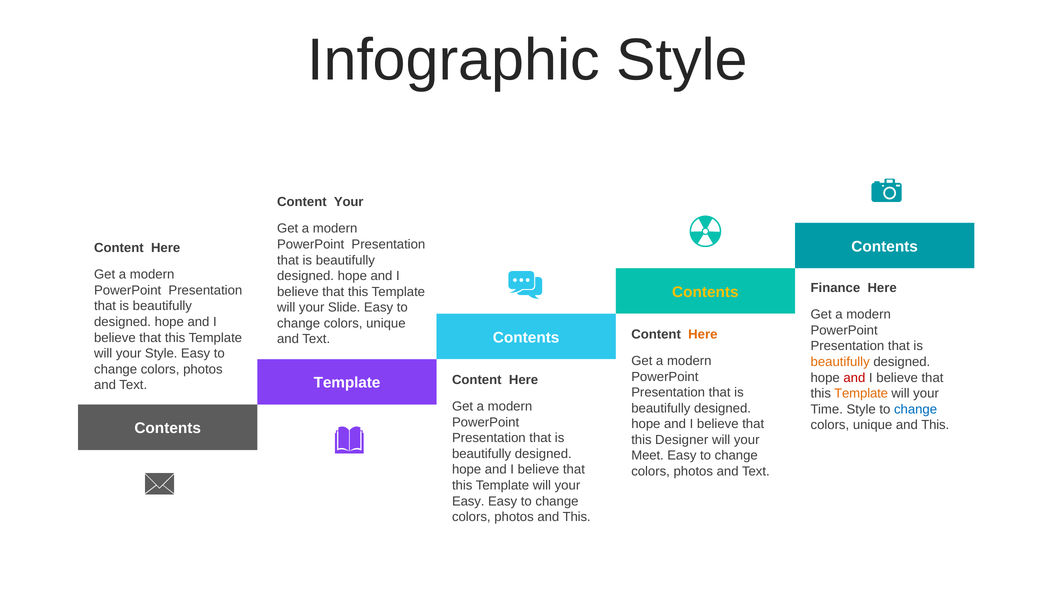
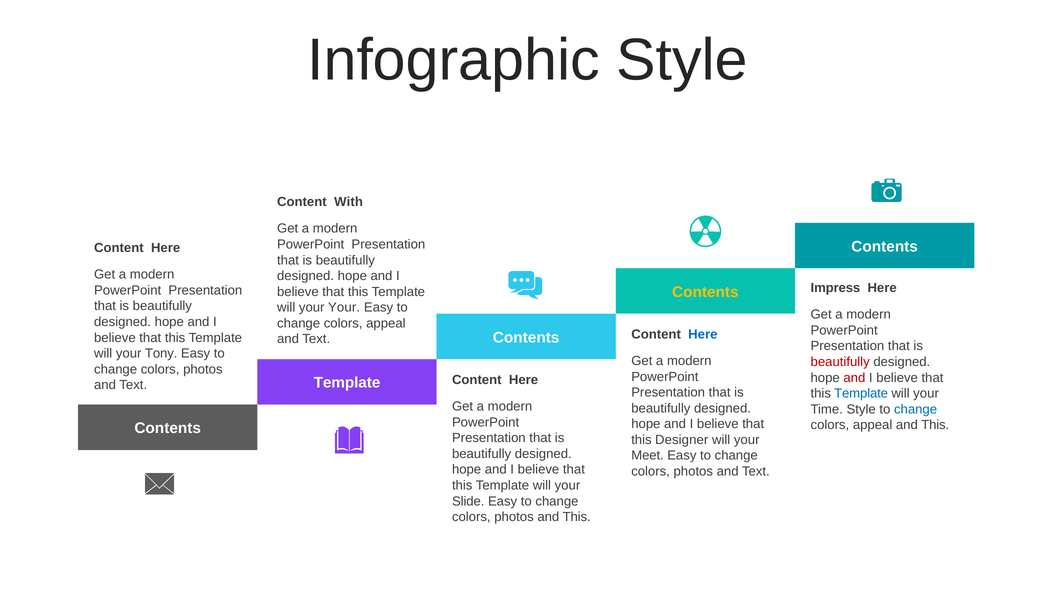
Content Your: Your -> With
Finance: Finance -> Impress
your Slide: Slide -> Your
unique at (386, 324): unique -> appeal
Here at (703, 335) colour: orange -> blue
your Style: Style -> Tony
beautifully at (840, 362) colour: orange -> red
Template at (861, 394) colour: orange -> blue
unique at (873, 425): unique -> appeal
Easy at (468, 501): Easy -> Slide
